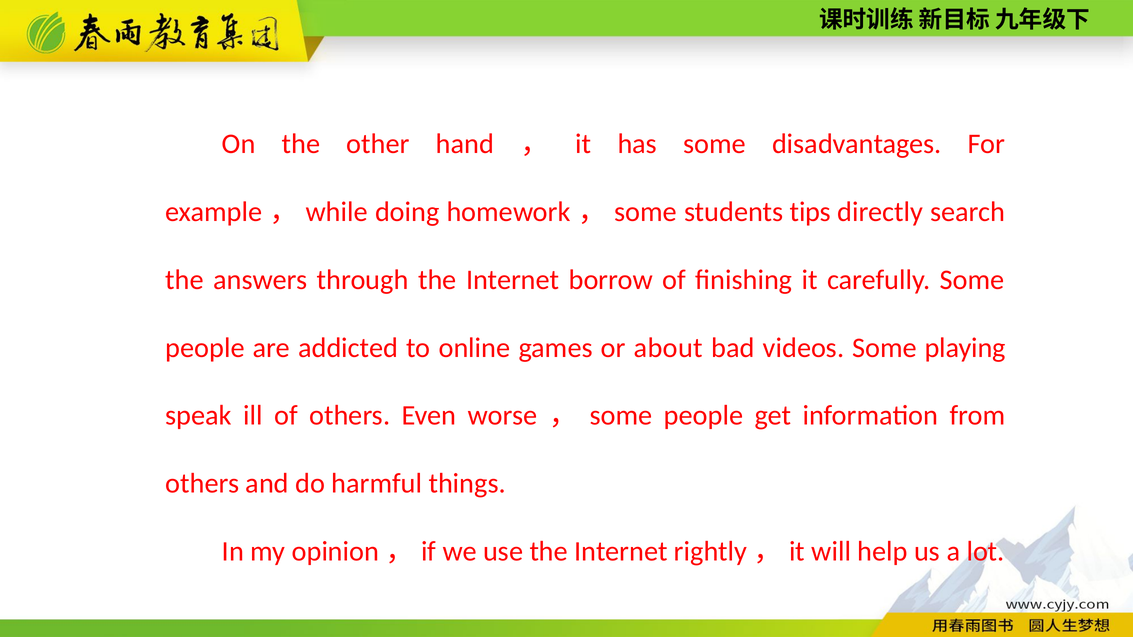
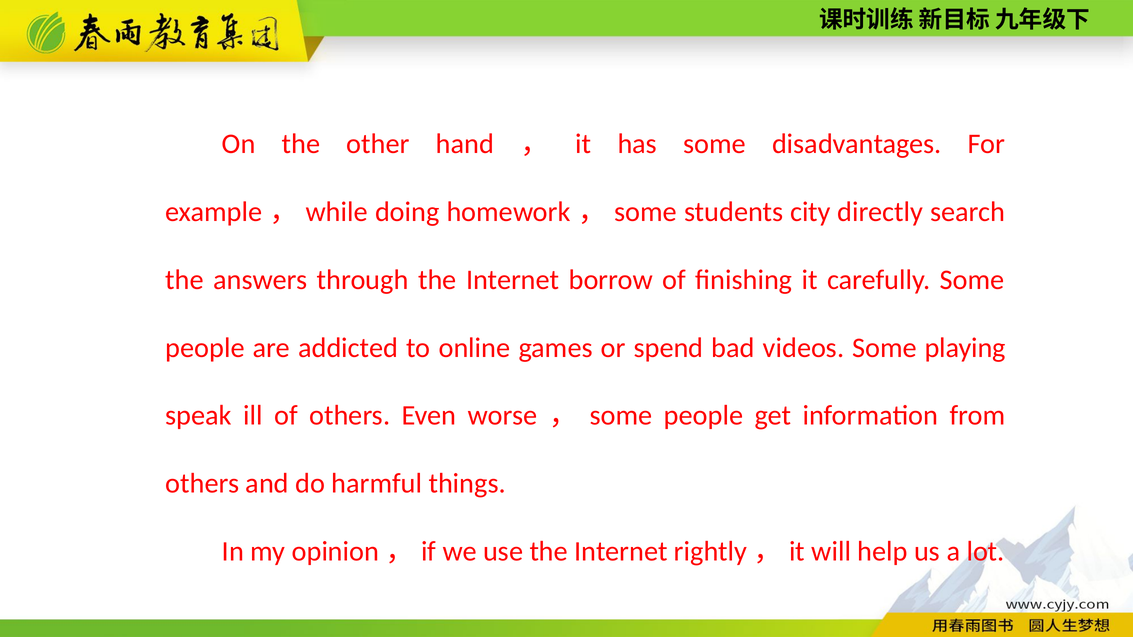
tips: tips -> city
about: about -> spend
